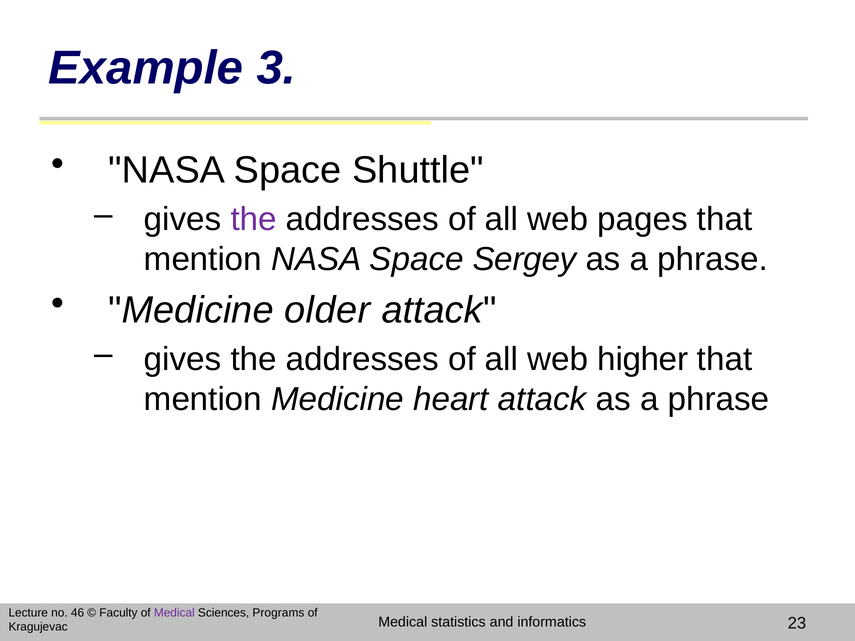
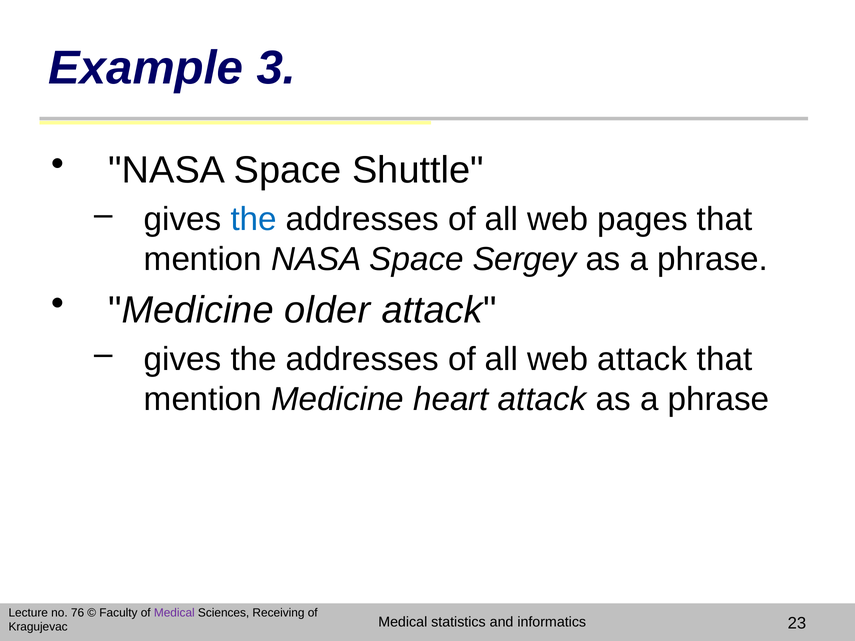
the at (254, 220) colour: purple -> blue
web higher: higher -> attack
46: 46 -> 76
Programs: Programs -> Receiving
